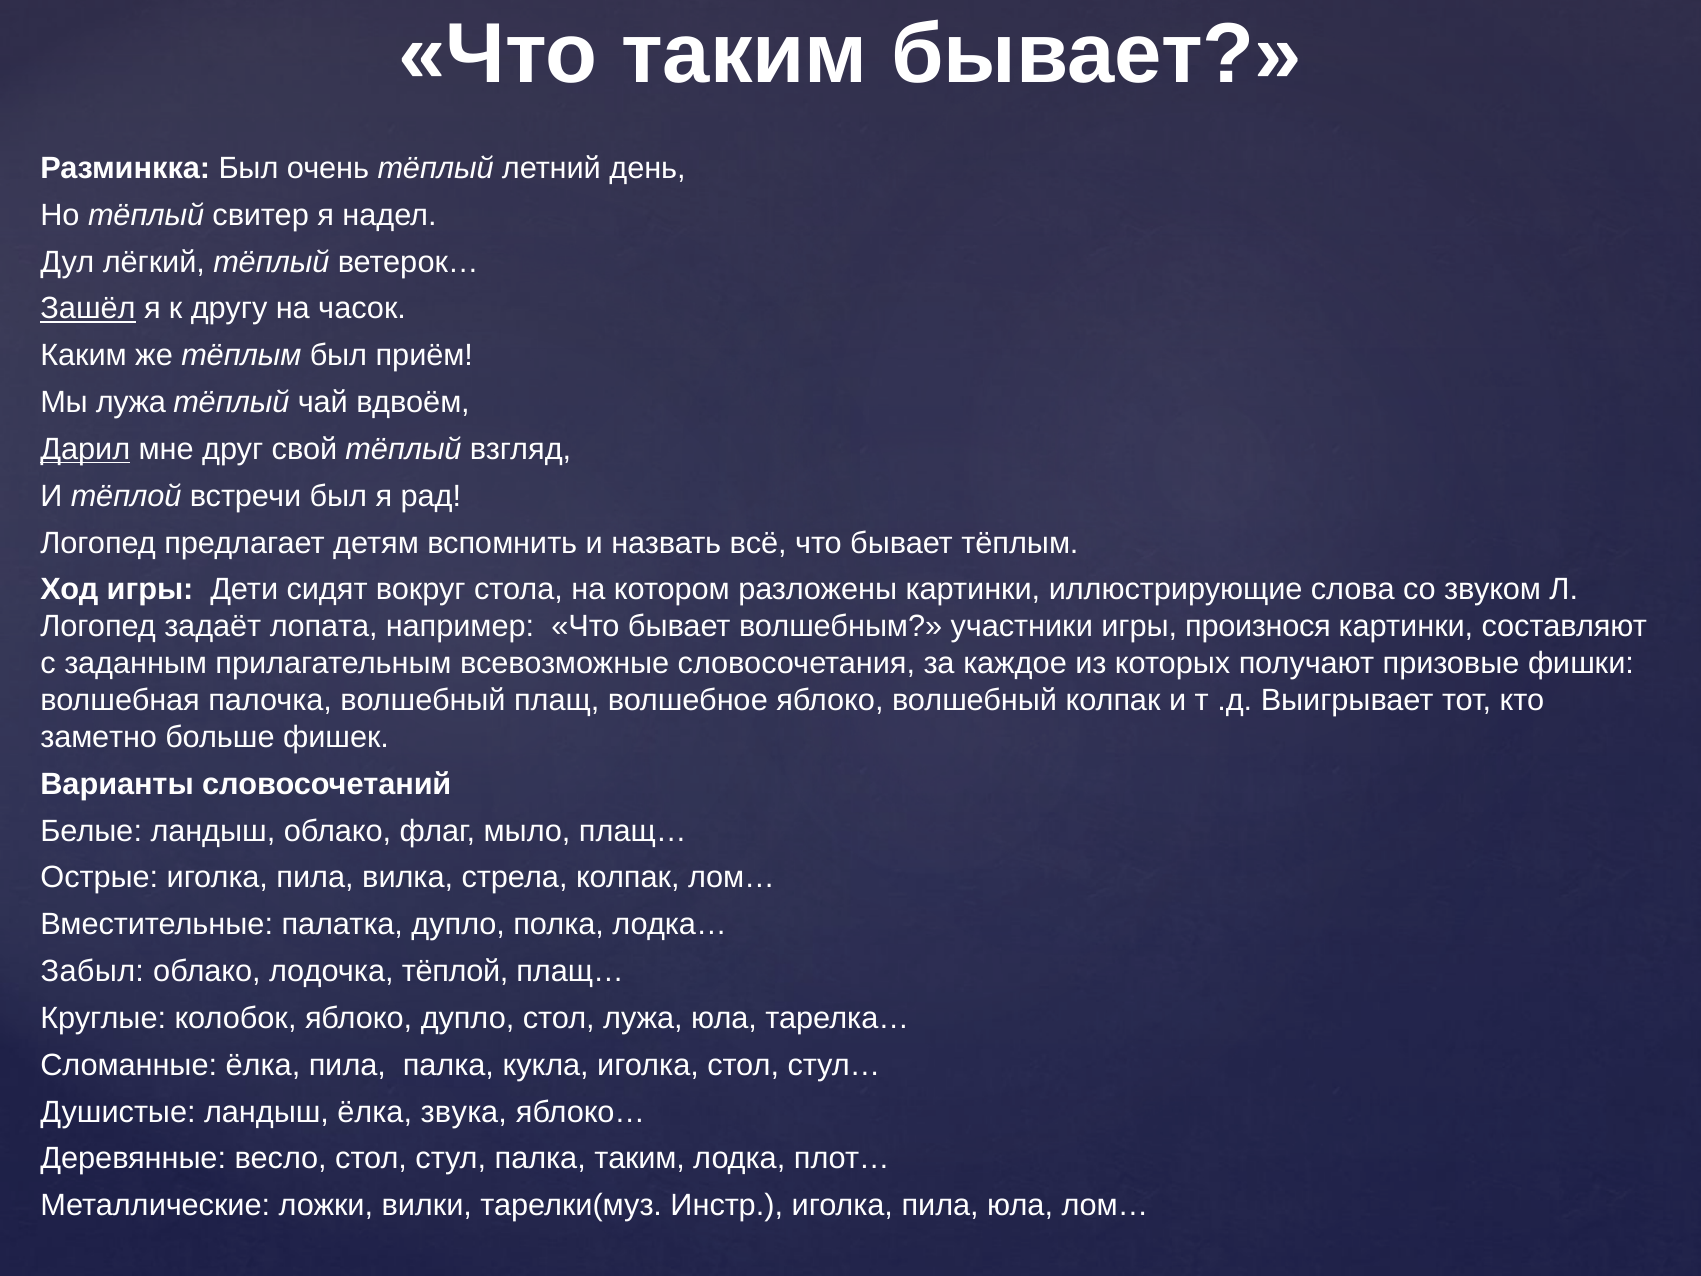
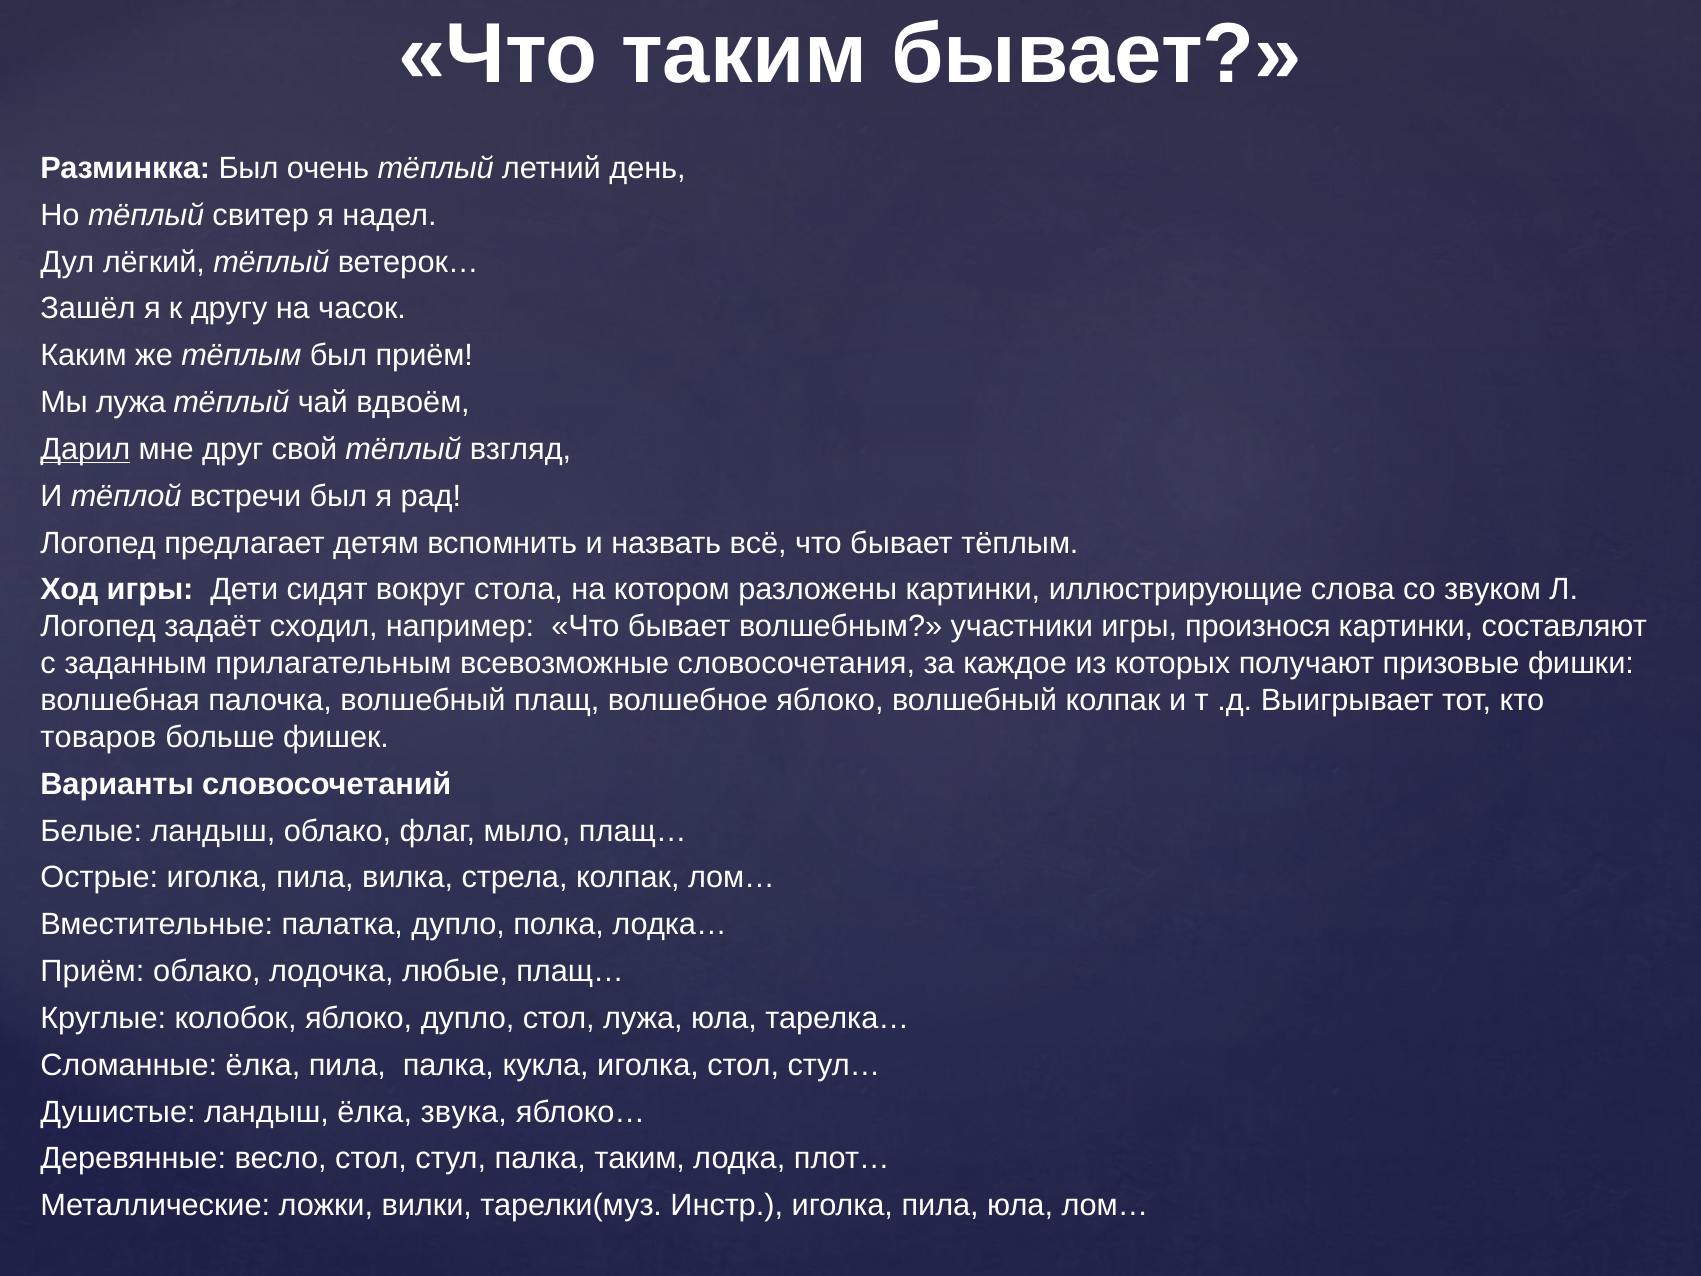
Зашёл underline: present -> none
лопата: лопата -> сходил
заметно: заметно -> товаров
Забыл at (92, 971): Забыл -> Приём
лодочка тёплой: тёплой -> любые
